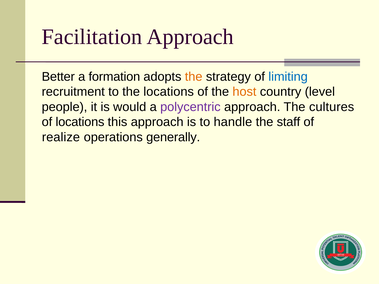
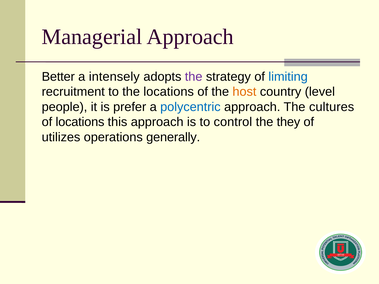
Facilitation: Facilitation -> Managerial
formation: formation -> intensely
the at (194, 77) colour: orange -> purple
would: would -> prefer
polycentric colour: purple -> blue
handle: handle -> control
staff: staff -> they
realize: realize -> utilizes
